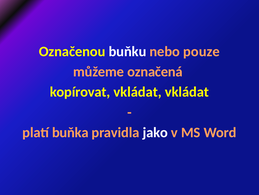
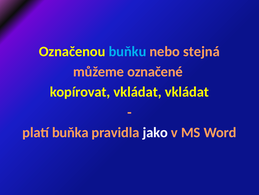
buňku colour: white -> light blue
pouze: pouze -> stejná
označená: označená -> označené
